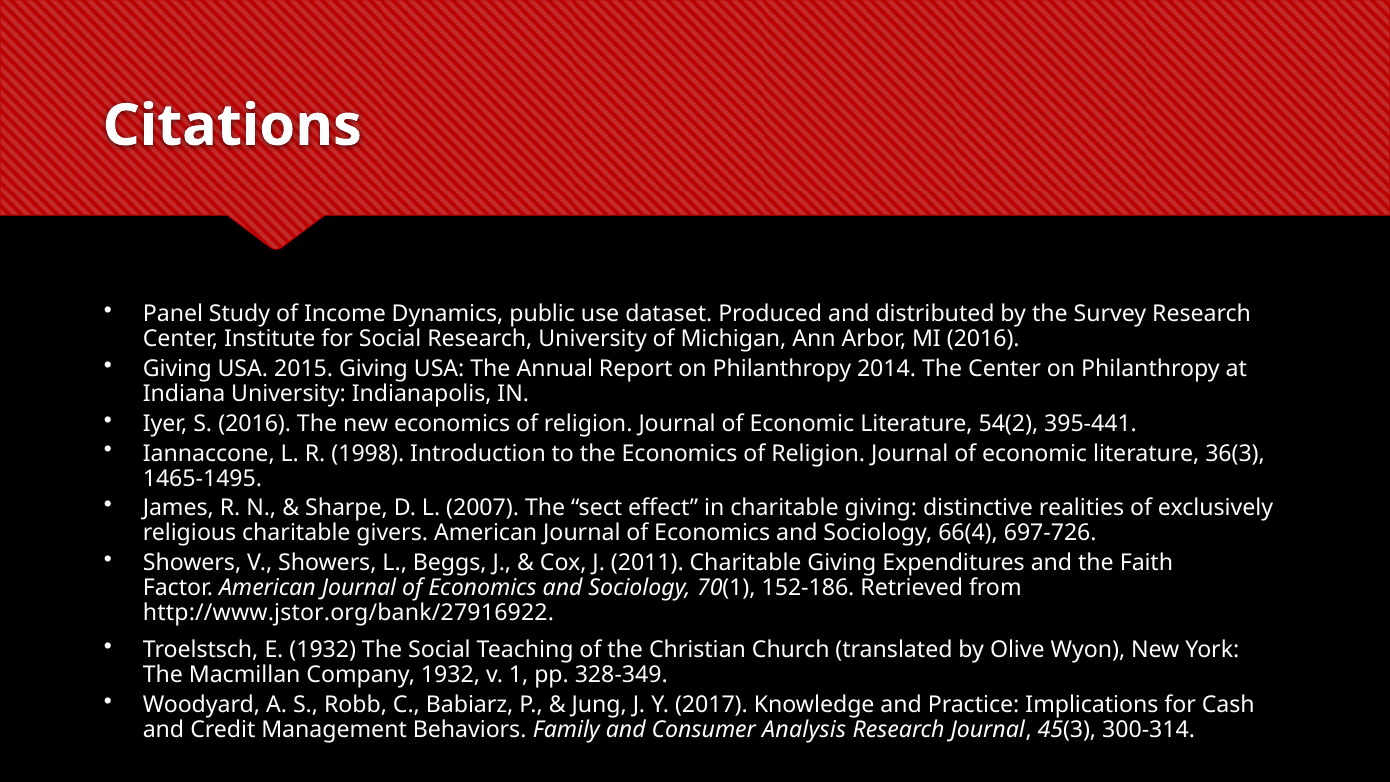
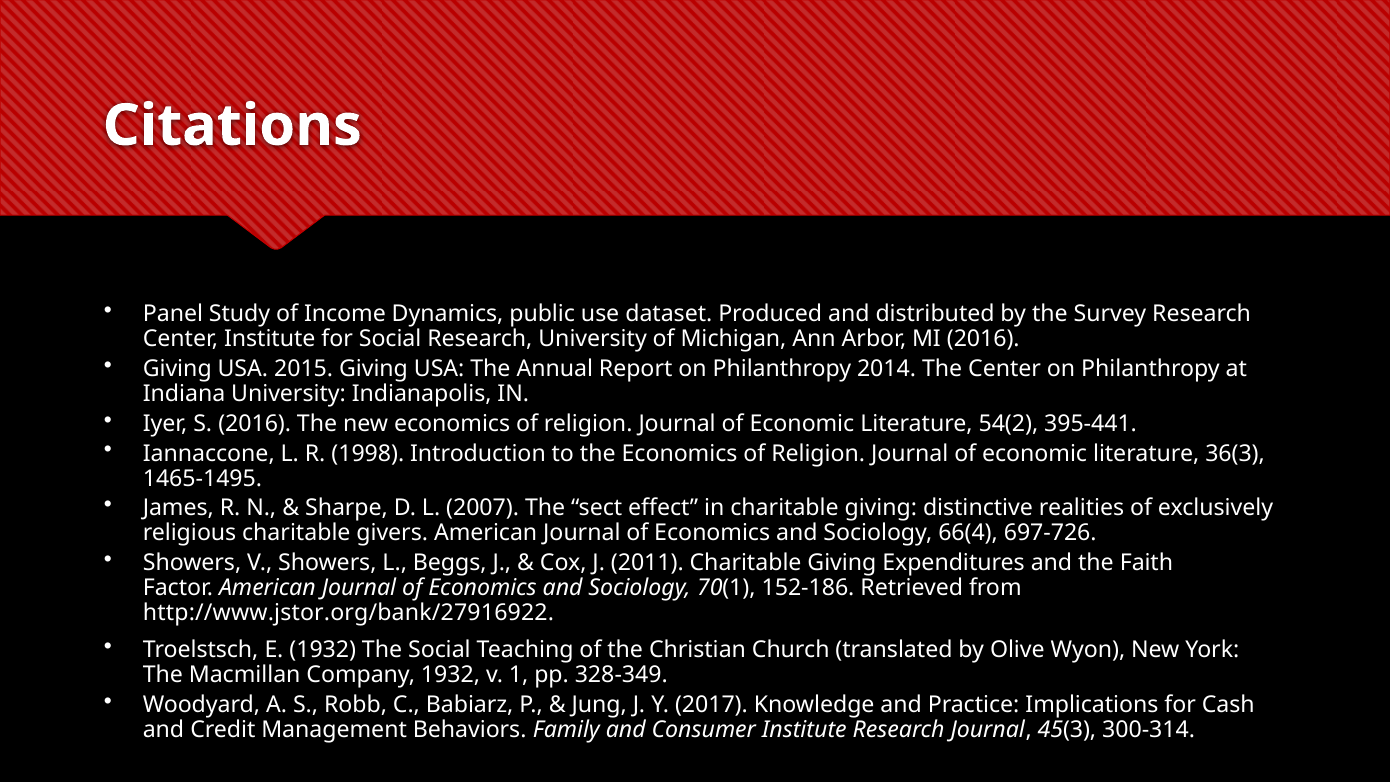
Consumer Analysis: Analysis -> Institute
